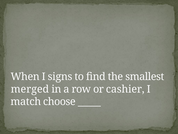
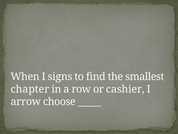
merged: merged -> chapter
match: match -> arrow
